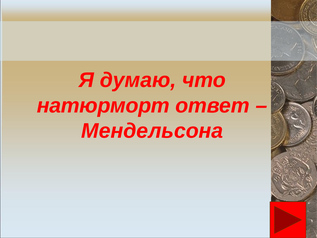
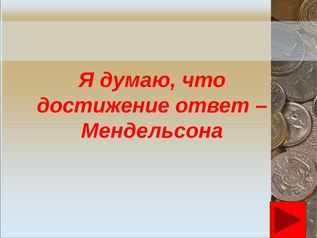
натюрморт: натюрморт -> достижение
